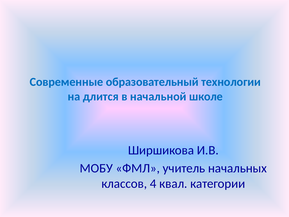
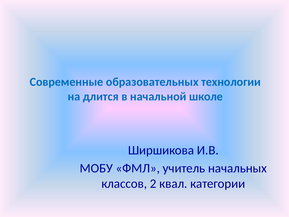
образовательный: образовательный -> образовательных
4: 4 -> 2
